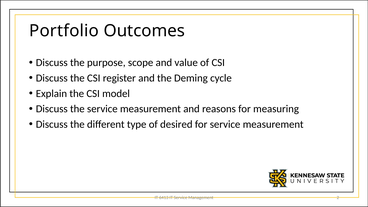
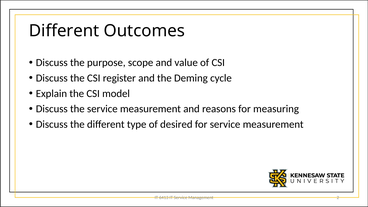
Portfolio at (64, 31): Portfolio -> Different
